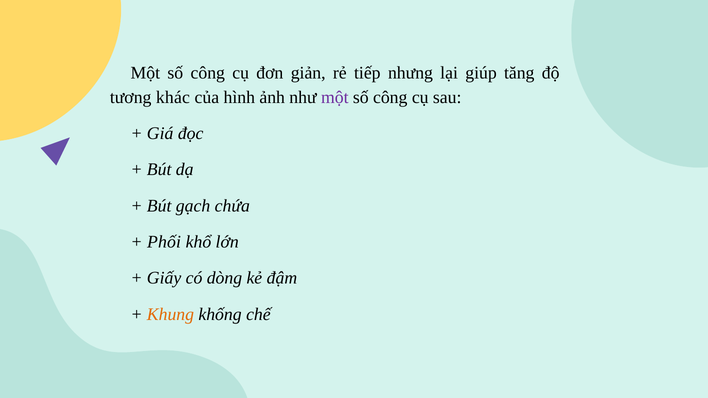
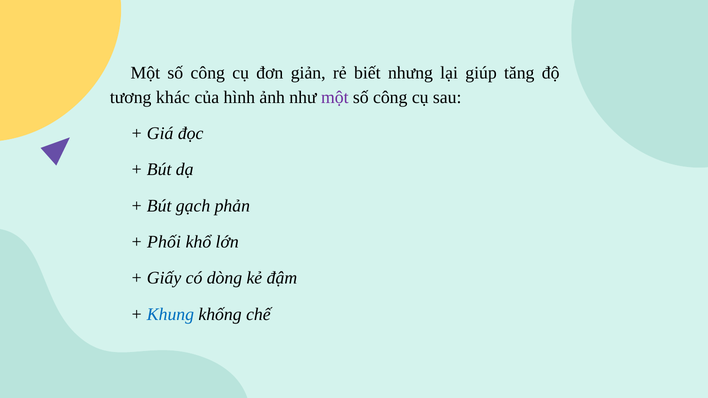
tiếp: tiếp -> biết
chứa: chứa -> phản
Khung colour: orange -> blue
